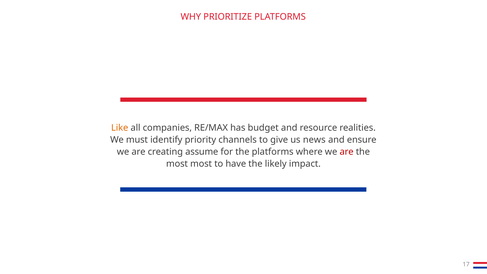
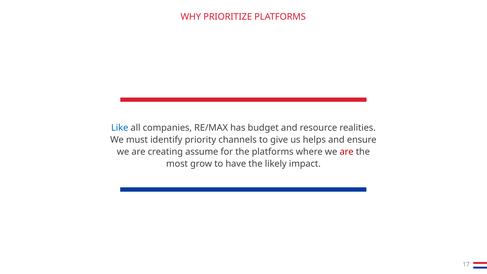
Like colour: orange -> blue
news: news -> helps
most most: most -> grow
